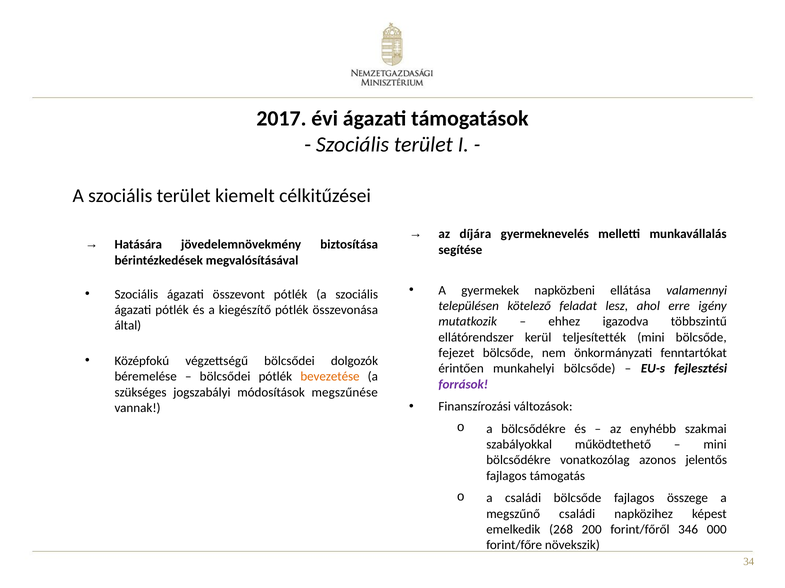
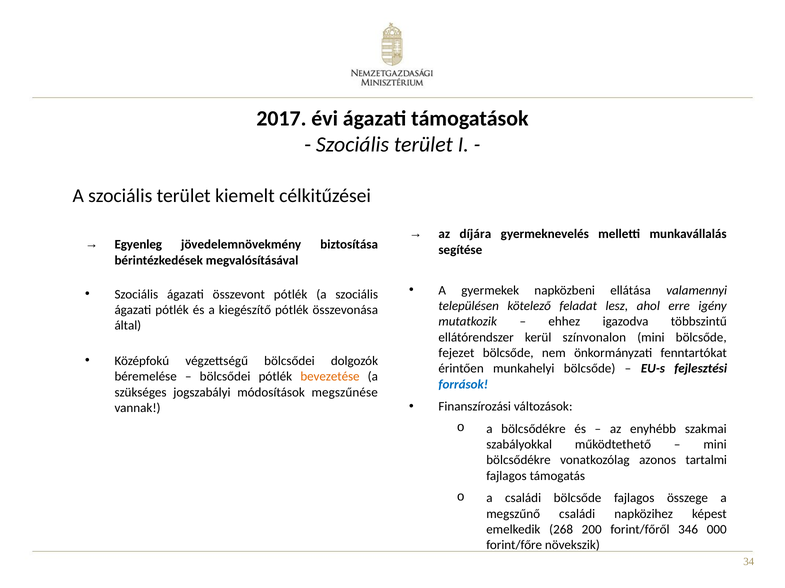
Hatására: Hatására -> Egyenleg
teljesítették: teljesítették -> színvonalon
források colour: purple -> blue
jelentős: jelentős -> tartalmi
